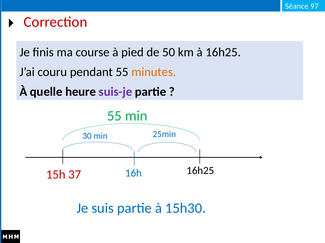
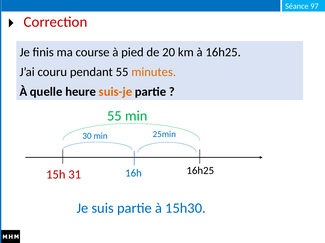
50: 50 -> 20
suis-je colour: purple -> orange
37: 37 -> 31
